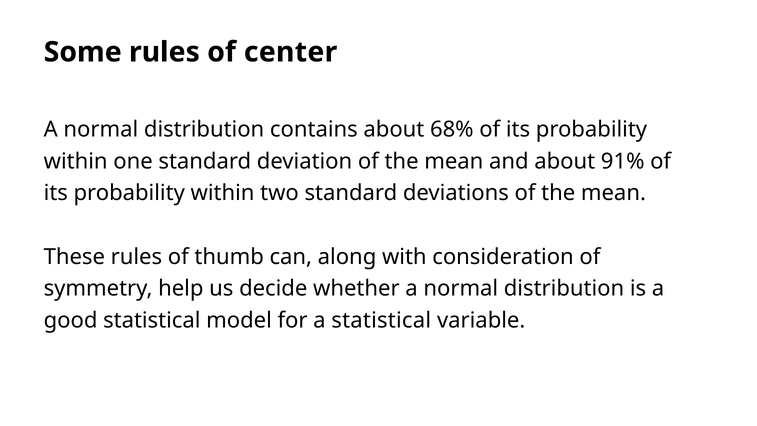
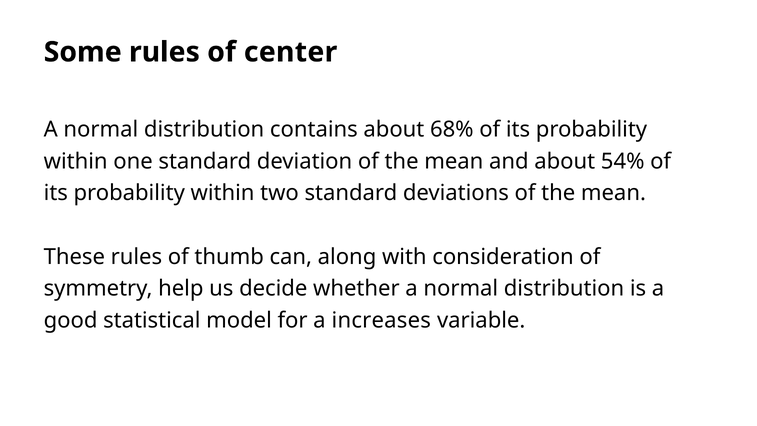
91%: 91% -> 54%
a statistical: statistical -> increases
